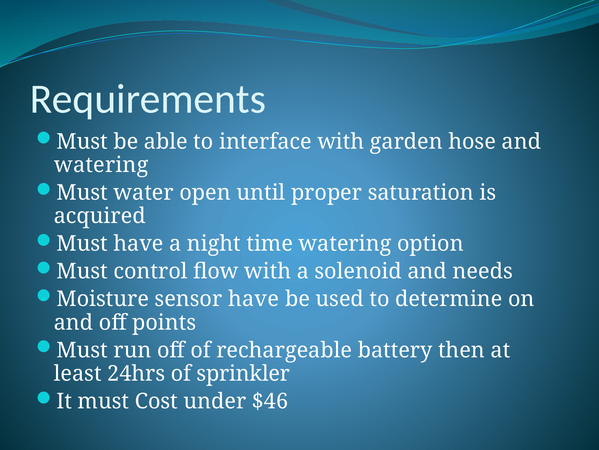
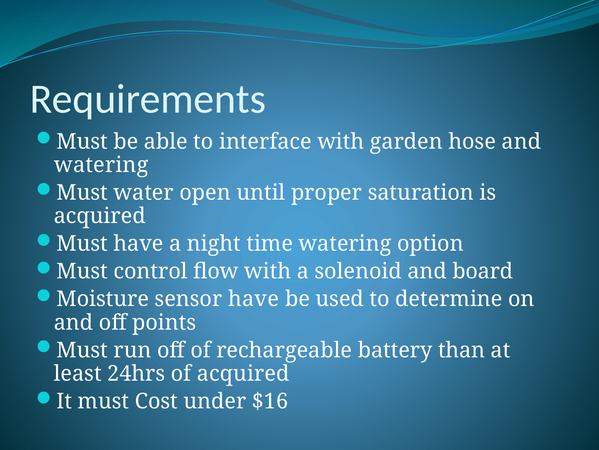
needs: needs -> board
then: then -> than
of sprinkler: sprinkler -> acquired
$46: $46 -> $16
